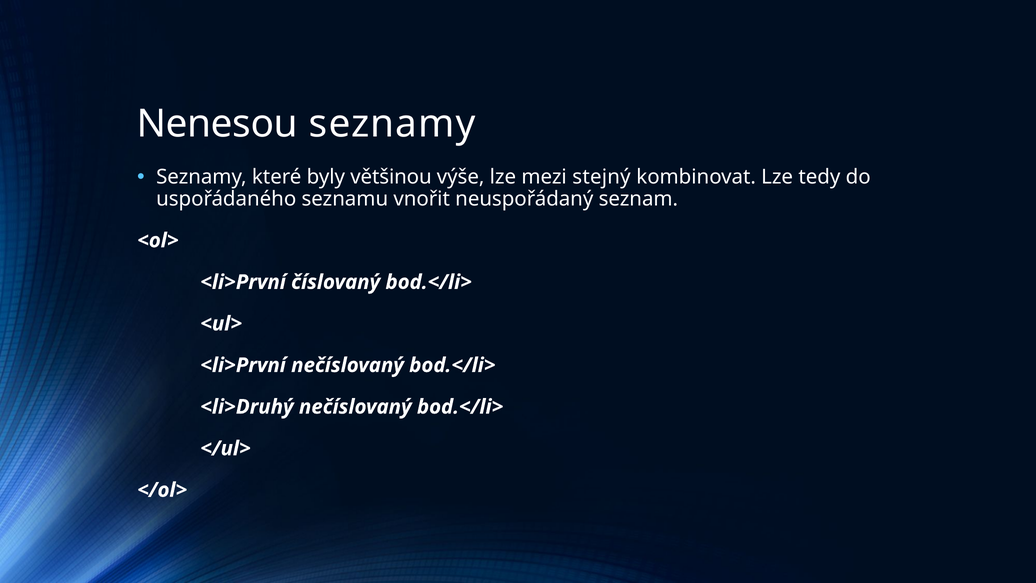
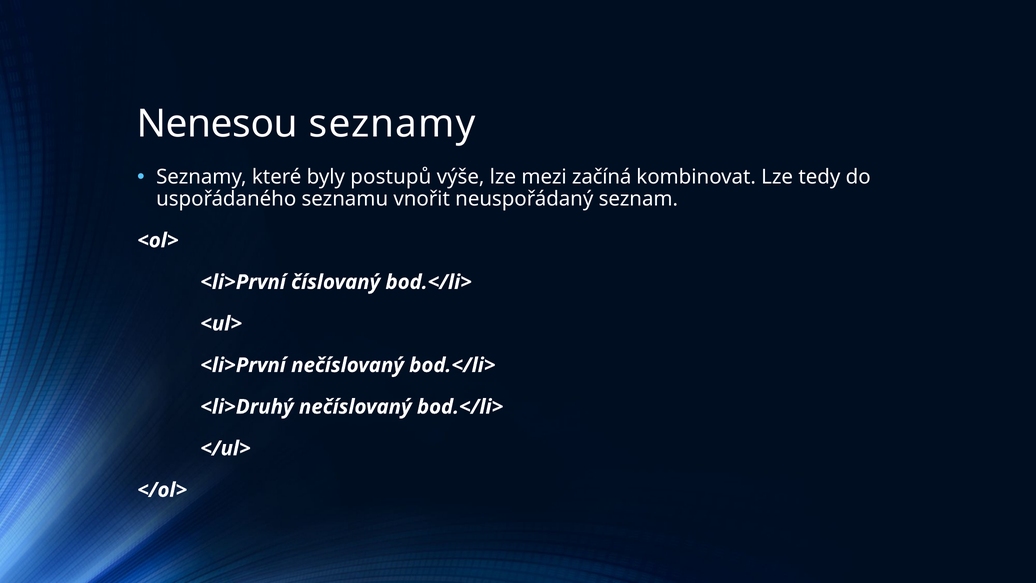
většinou: většinou -> postupů
stejný: stejný -> začíná
